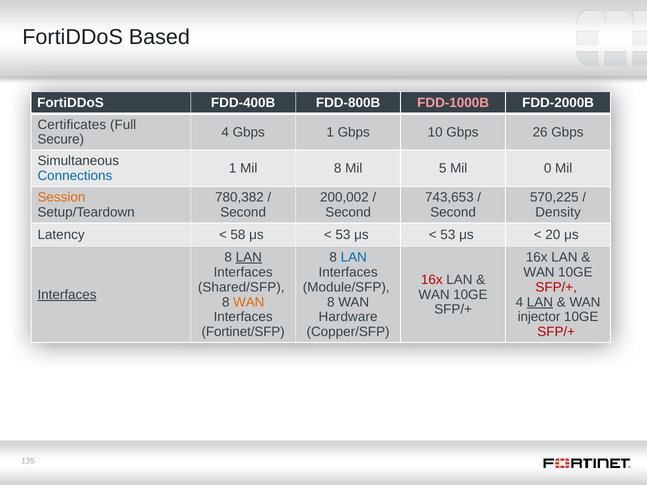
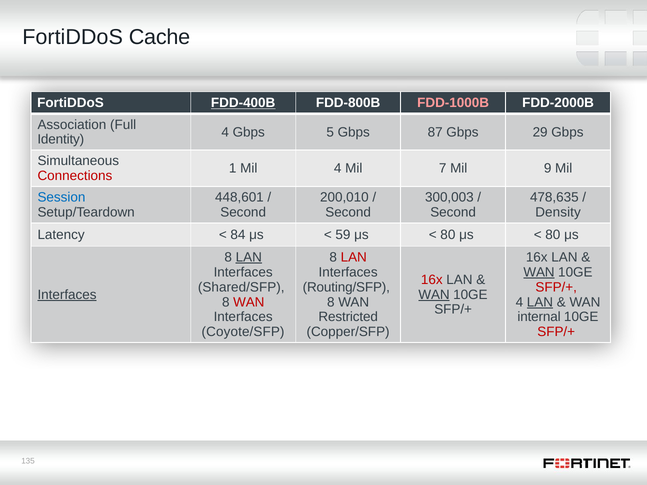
Based: Based -> Cache
FDD-400B underline: none -> present
Certificates: Certificates -> Association
Gbps 1: 1 -> 5
10: 10 -> 87
26: 26 -> 29
Secure: Secure -> Identity
Mil 8: 8 -> 4
5: 5 -> 7
0: 0 -> 9
Connections colour: blue -> red
Session colour: orange -> blue
780,382: 780,382 -> 448,601
200,002: 200,002 -> 200,010
743,653: 743,653 -> 300,003
570,225: 570,225 -> 478,635
58: 58 -> 84
53 at (343, 235): 53 -> 59
53 at (448, 235): 53 -> 80
20 at (553, 235): 20 -> 80
LAN at (354, 257) colour: blue -> red
WAN at (539, 272) underline: none -> present
Module/SFP: Module/SFP -> Routing/SFP
WAN at (434, 295) underline: none -> present
WAN at (249, 302) colour: orange -> red
Hardware: Hardware -> Restricted
injector: injector -> internal
Fortinet/SFP: Fortinet/SFP -> Coyote/SFP
